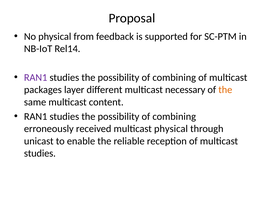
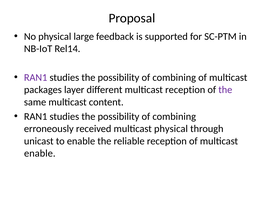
from: from -> large
multicast necessary: necessary -> reception
the at (225, 90) colour: orange -> purple
studies at (40, 153): studies -> enable
